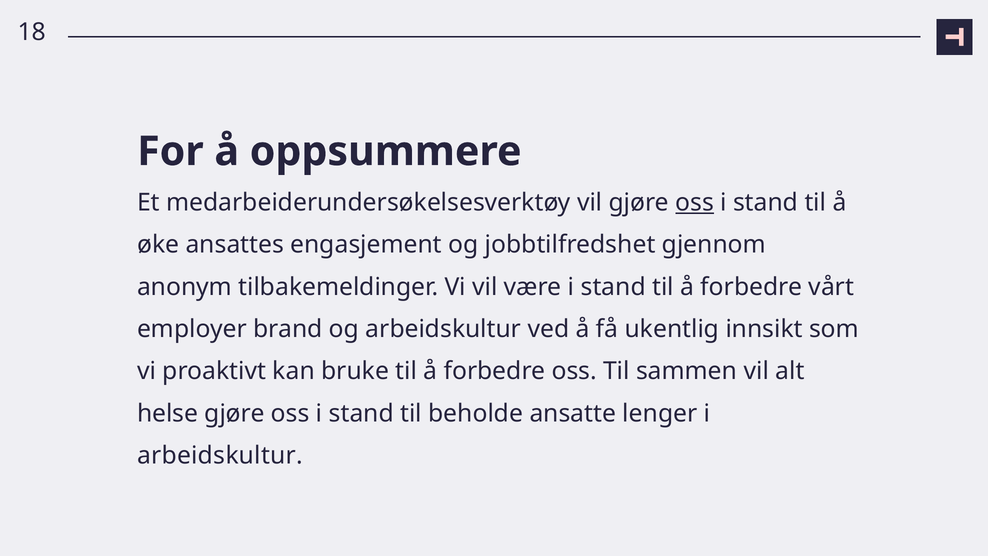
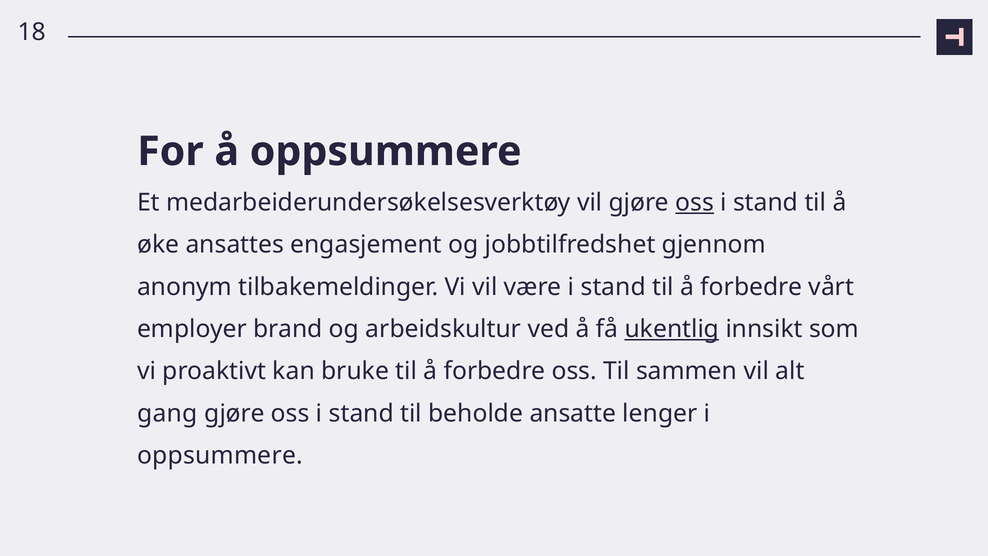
ukentlig underline: none -> present
helse: helse -> gang
arbeidskultur at (220, 455): arbeidskultur -> oppsummere
